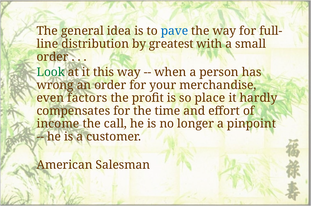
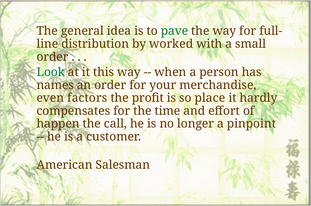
pave colour: blue -> green
greatest: greatest -> worked
wrong: wrong -> names
income: income -> happen
